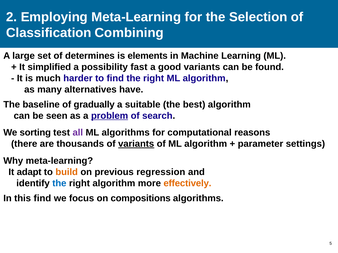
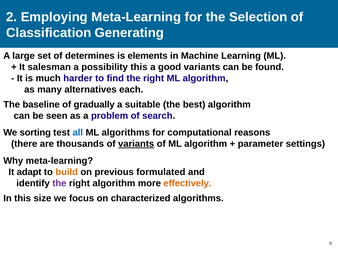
Combining: Combining -> Generating
simplified: simplified -> salesman
possibility fast: fast -> this
have: have -> each
problem underline: present -> none
all colour: purple -> blue
regression: regression -> formulated
the at (59, 184) colour: blue -> purple
this find: find -> size
compositions: compositions -> characterized
